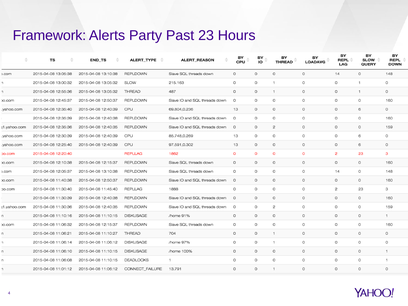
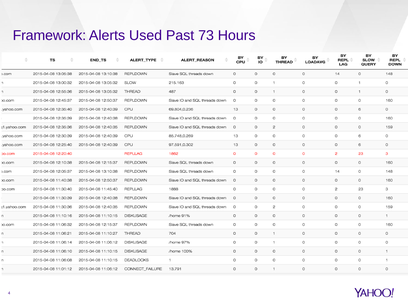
Party: Party -> Used
23: 23 -> 73
